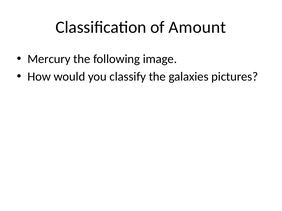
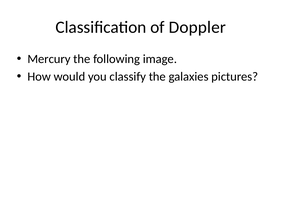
Amount: Amount -> Doppler
